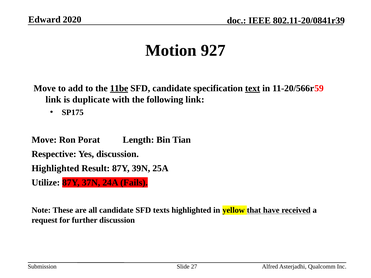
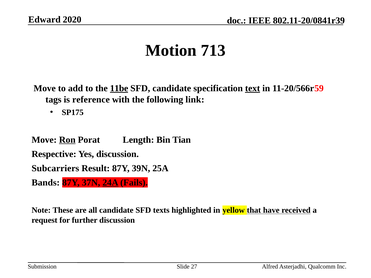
927: 927 -> 713
link at (53, 100): link -> tags
duplicate: duplicate -> reference
Ron underline: none -> present
Highlighted at (55, 168): Highlighted -> Subcarriers
Utilize: Utilize -> Bands
24A underline: none -> present
